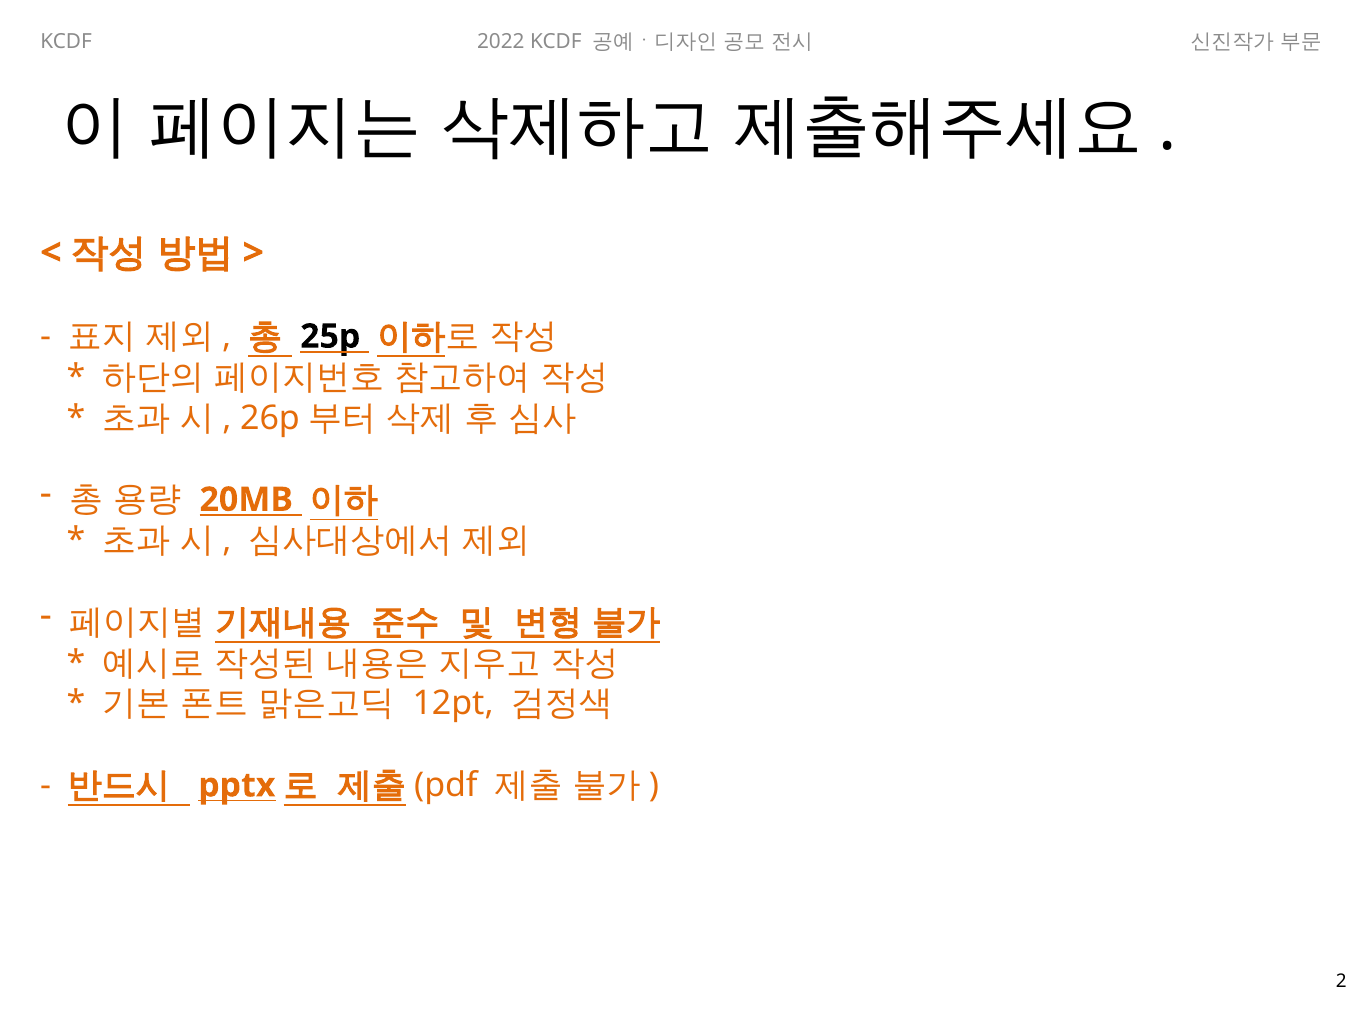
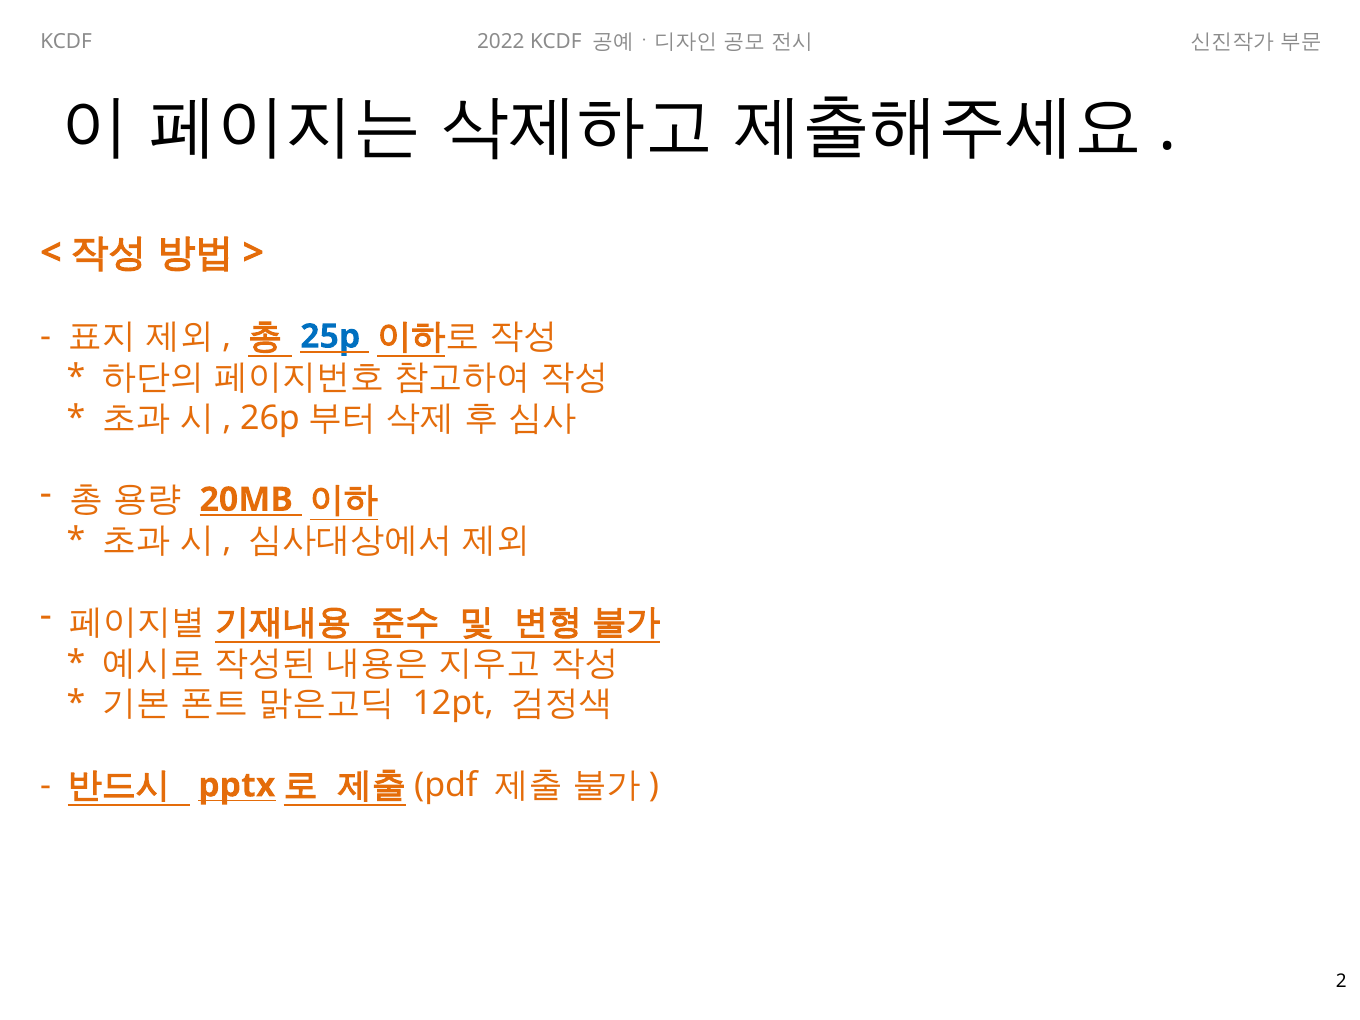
25p colour: black -> blue
